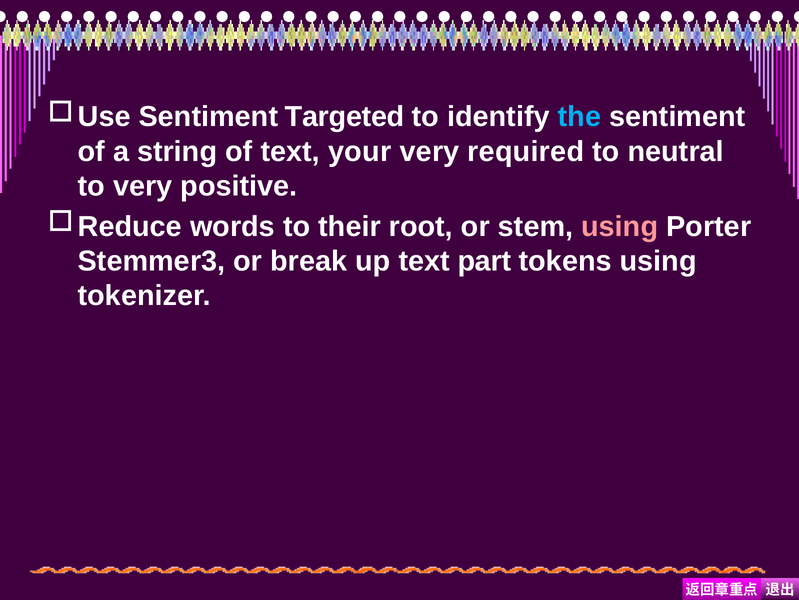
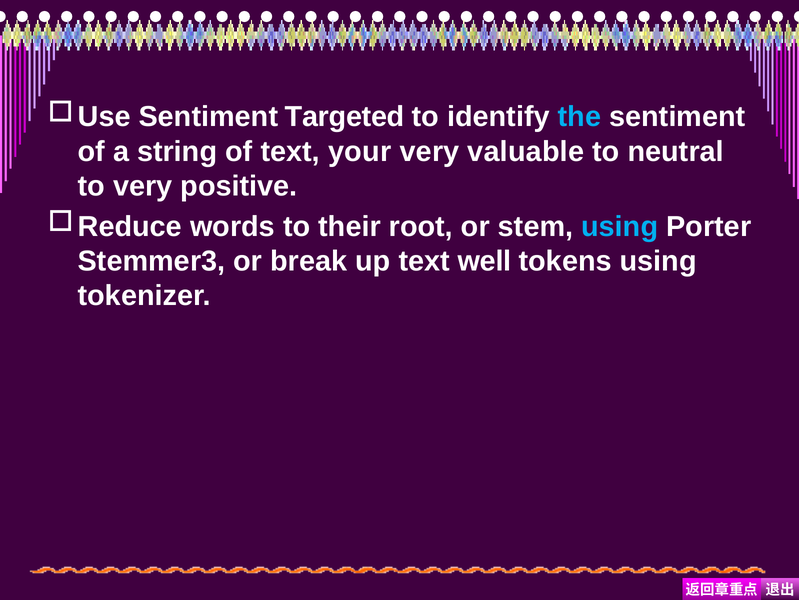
required: required -> valuable
using at (620, 226) colour: pink -> light blue
part: part -> well
